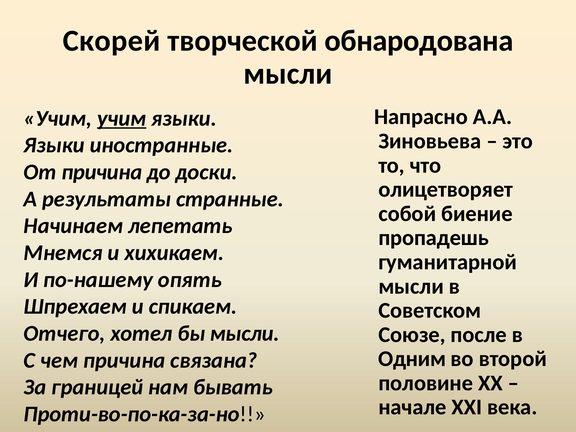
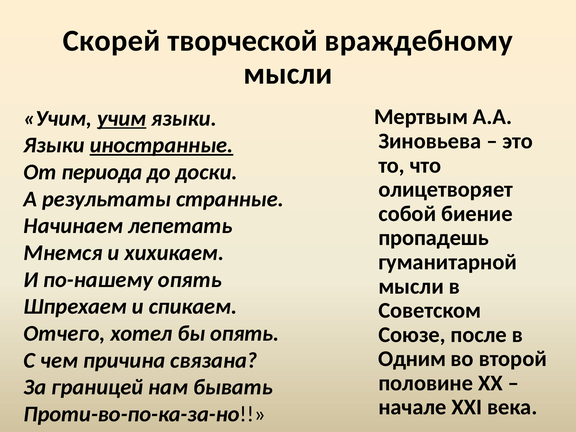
обнародована: обнародована -> враждебному
Напрасно: Напрасно -> Мертвым
иностранные underline: none -> present
От причина: причина -> периода
бы мысли: мысли -> опять
